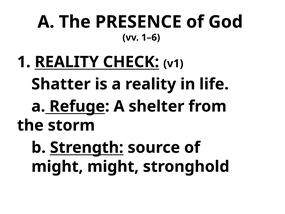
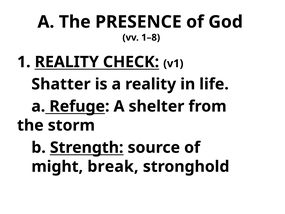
1–6: 1–6 -> 1–8
might might: might -> break
